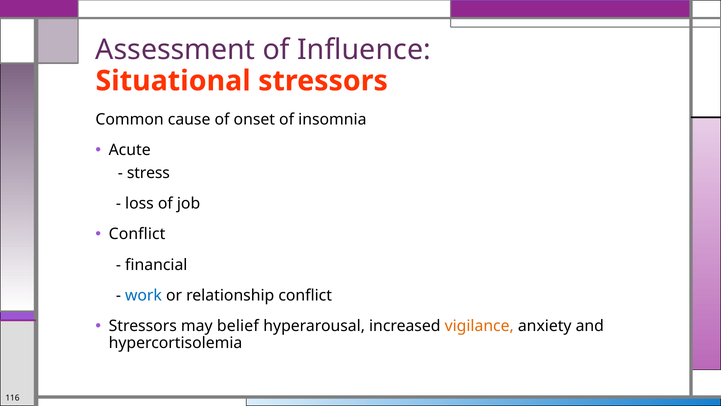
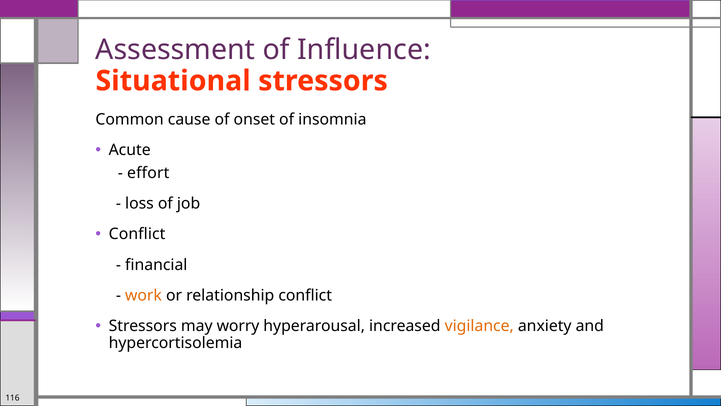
stress: stress -> effort
work colour: blue -> orange
belief: belief -> worry
